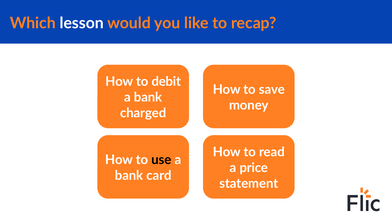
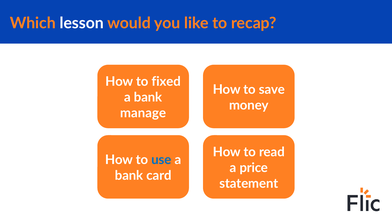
debit: debit -> fixed
charged: charged -> manage
use colour: black -> blue
